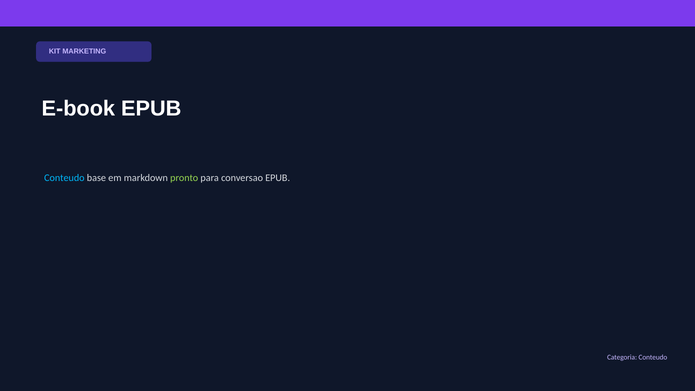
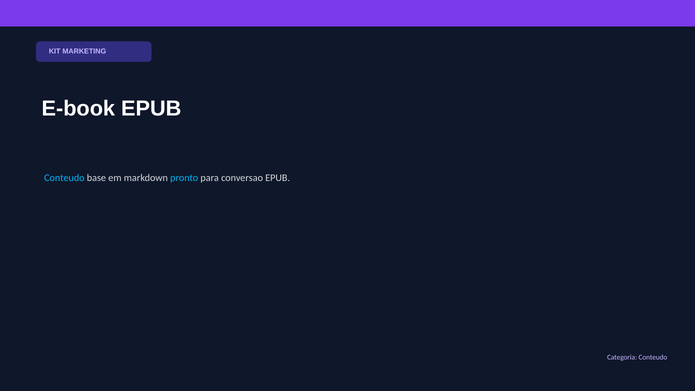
pronto colour: light green -> light blue
